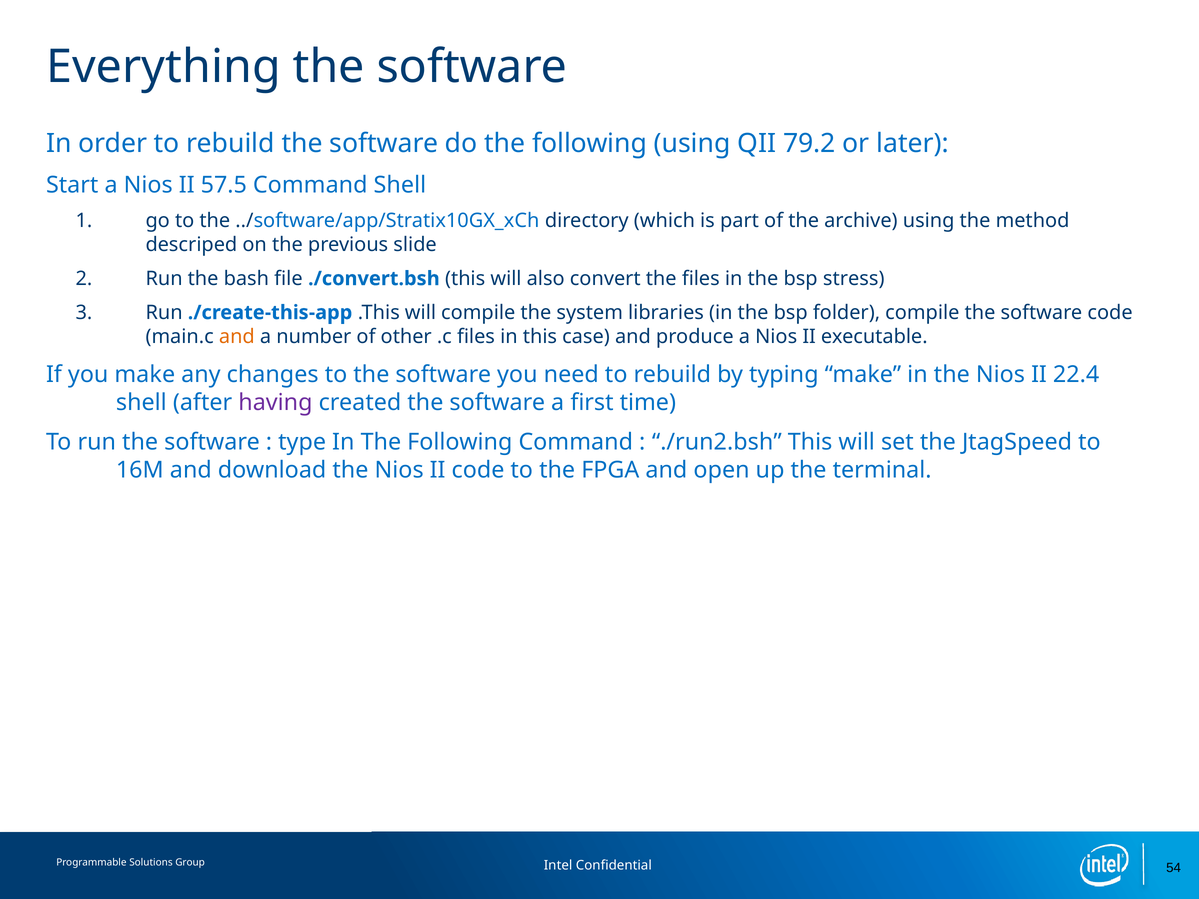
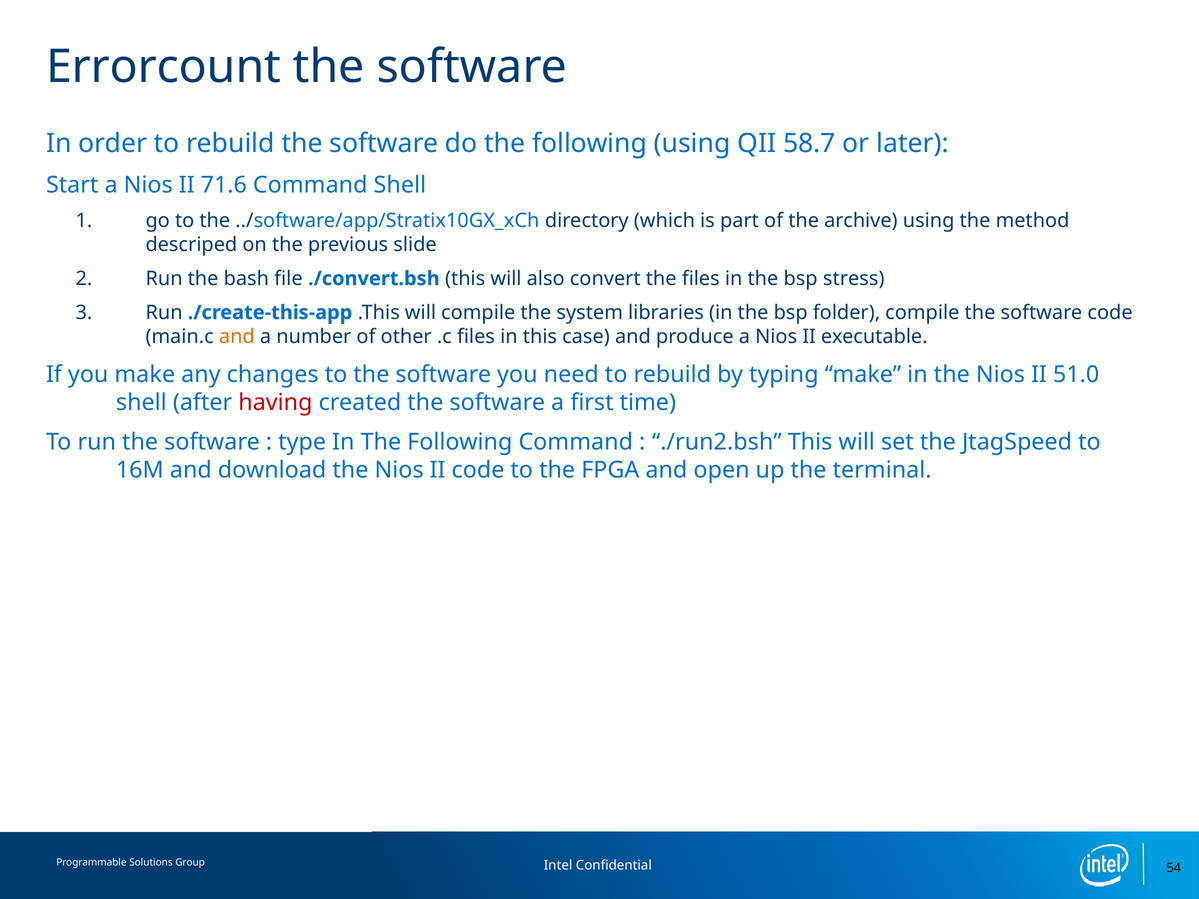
Everything: Everything -> Errorcount
79.2: 79.2 -> 58.7
57.5: 57.5 -> 71.6
22.4: 22.4 -> 51.0
having colour: purple -> red
